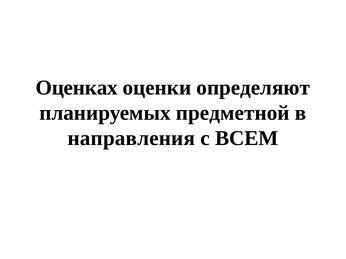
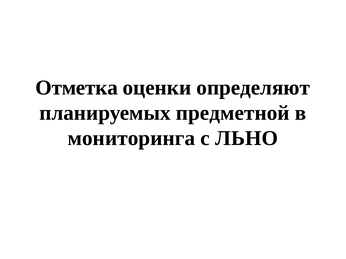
Оценках: Оценках -> Отметка
направления: направления -> мониторинга
ВСЕМ: ВСЕМ -> ЛЬНО
